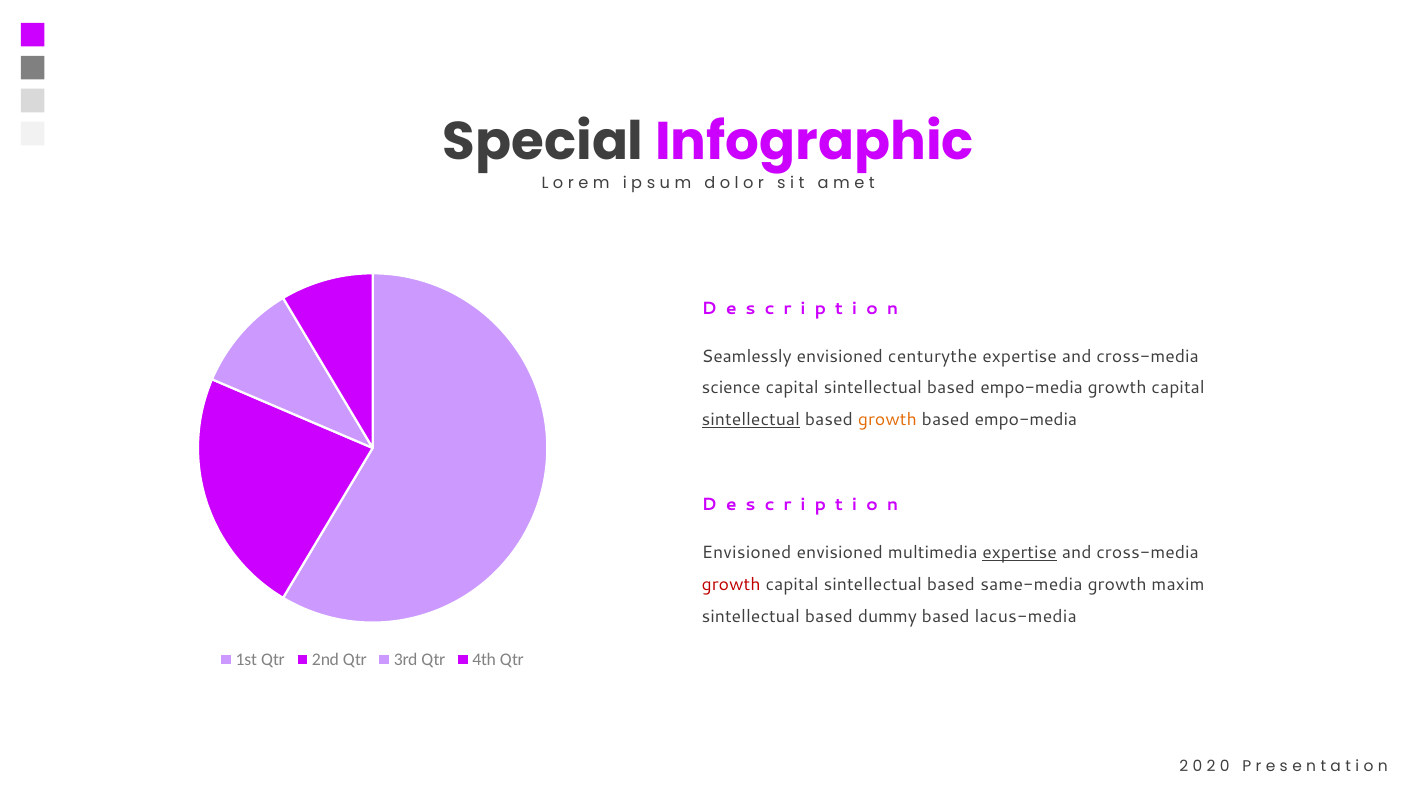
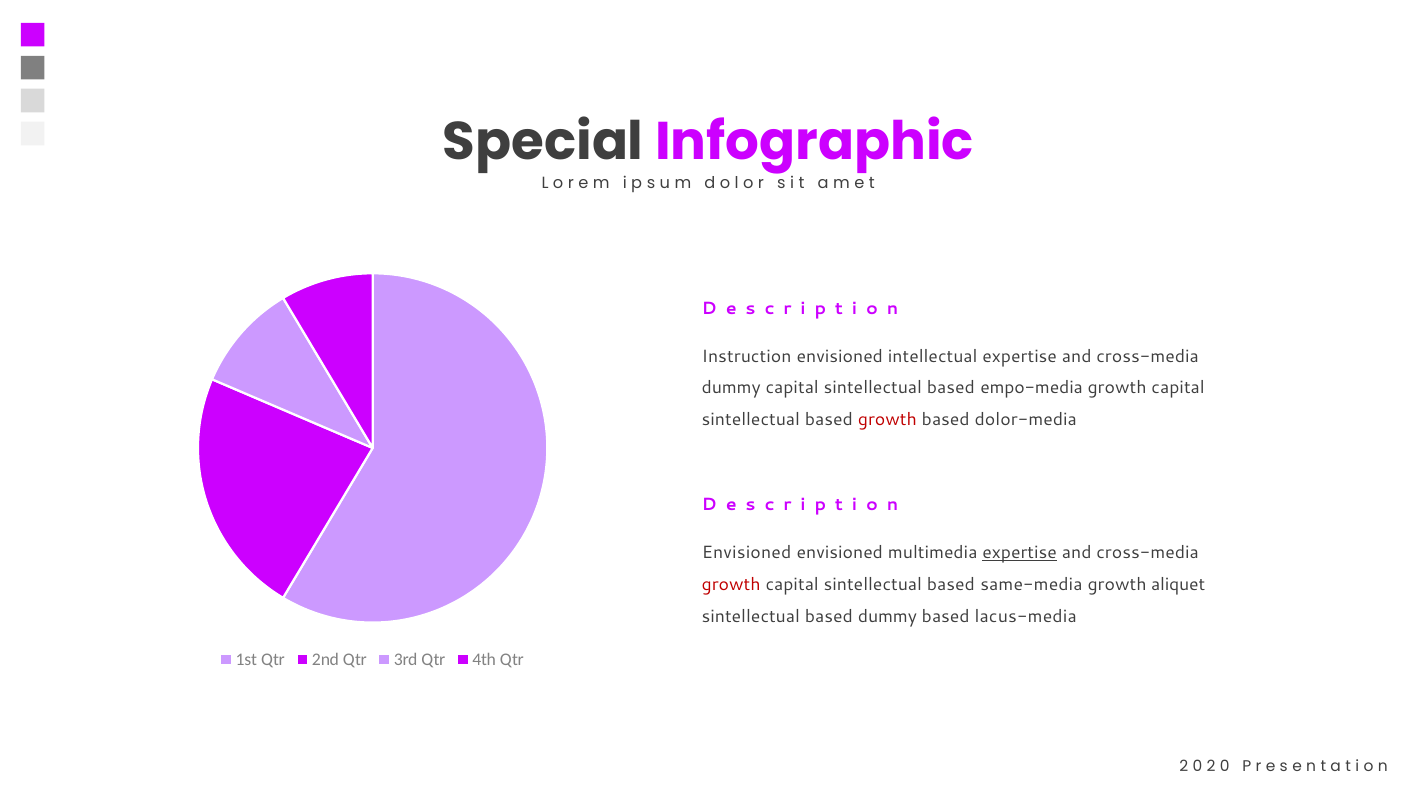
Seamlessly: Seamlessly -> Instruction
centurythe: centurythe -> intellectual
science at (731, 388): science -> dummy
sintellectual at (751, 420) underline: present -> none
growth at (887, 420) colour: orange -> red
empo-media at (1026, 420): empo-media -> dolor-media
maxim: maxim -> aliquet
